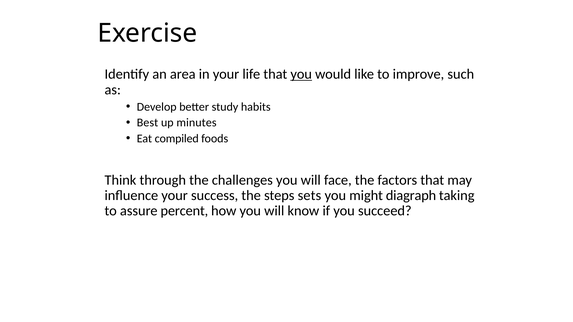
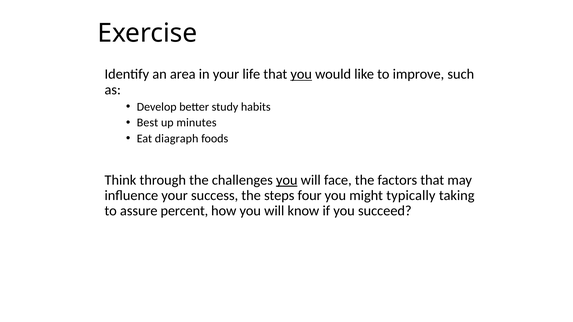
compiled: compiled -> diagraph
you at (287, 180) underline: none -> present
sets: sets -> four
diagraph: diagraph -> typically
